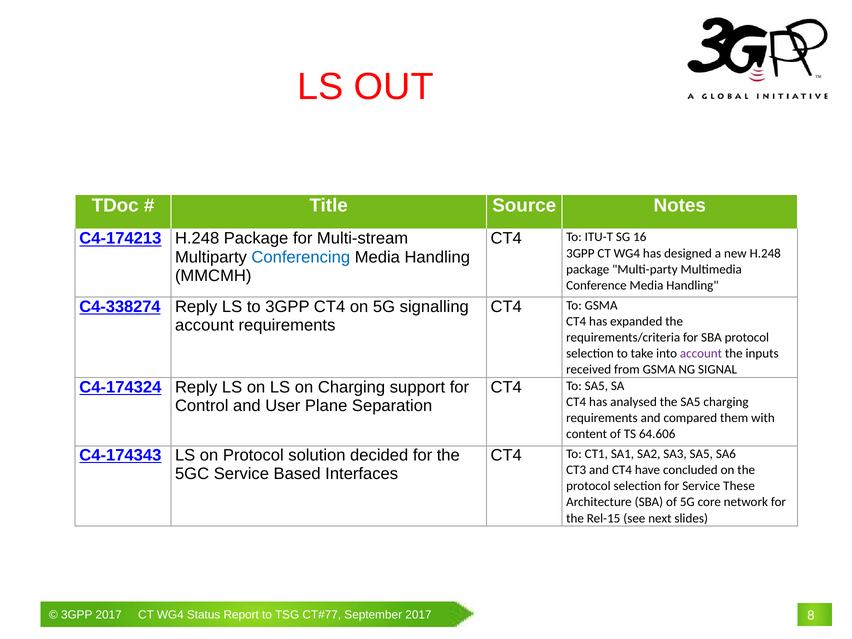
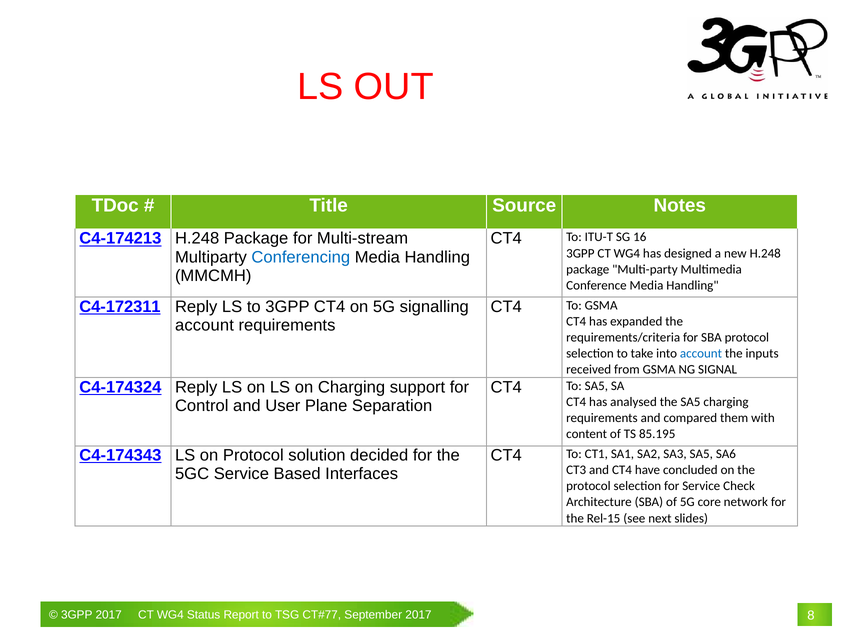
C4-338274: C4-338274 -> C4-172311
account at (701, 354) colour: purple -> blue
64.606: 64.606 -> 85.195
These: These -> Check
